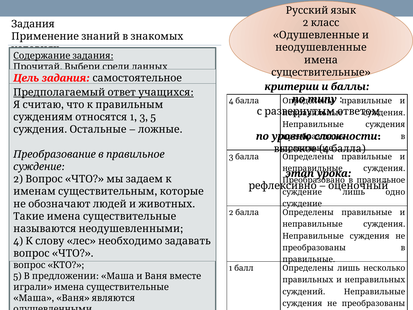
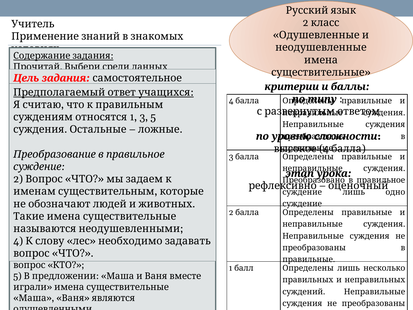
Задания at (33, 24): Задания -> Учитель
